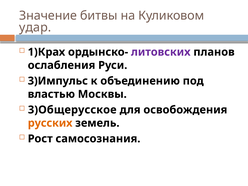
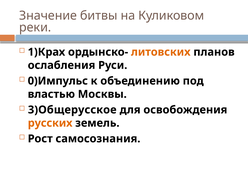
удар: удар -> реки
литовских colour: purple -> orange
3)Импульс: 3)Импульс -> 0)Импульс
